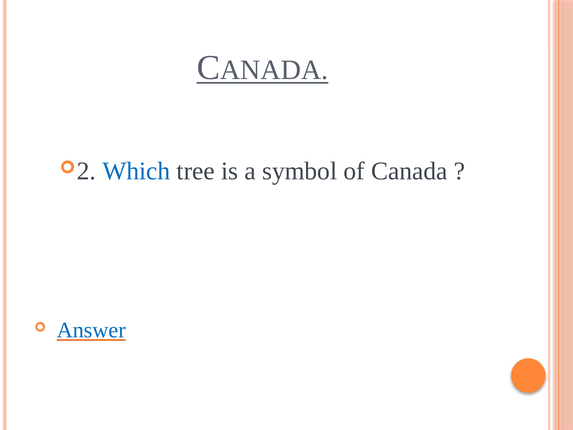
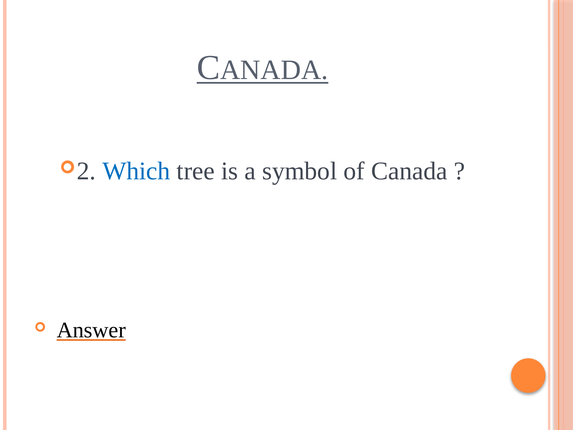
Answer colour: blue -> black
